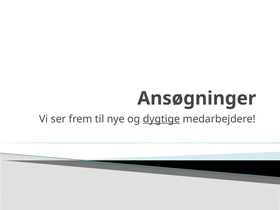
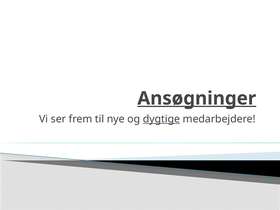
Ansøgninger underline: none -> present
